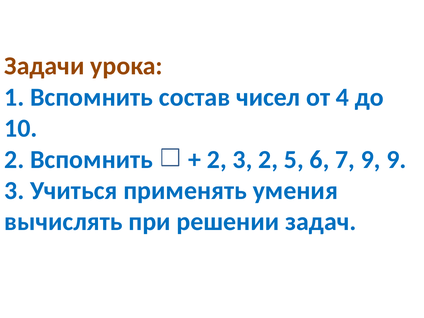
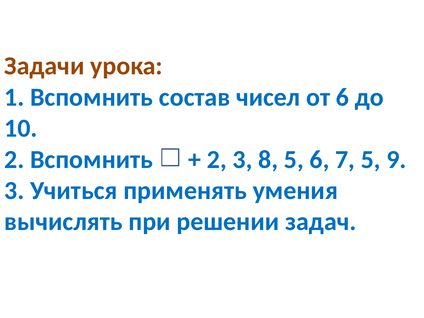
от 4: 4 -> 6
3 2: 2 -> 8
7 9: 9 -> 5
